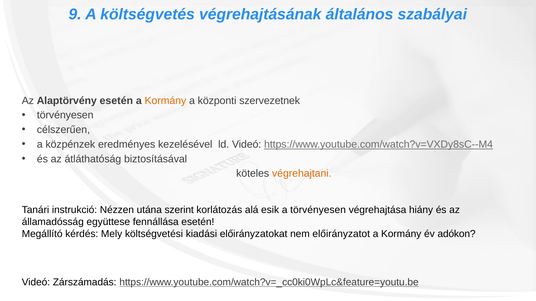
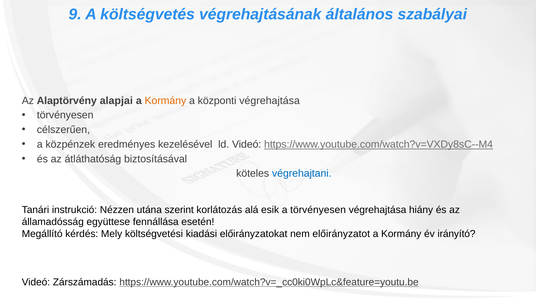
Alaptörvény esetén: esetén -> alapjai
központi szervezetnek: szervezetnek -> végrehajtása
végrehajtani colour: orange -> blue
adókon: adókon -> irányító
